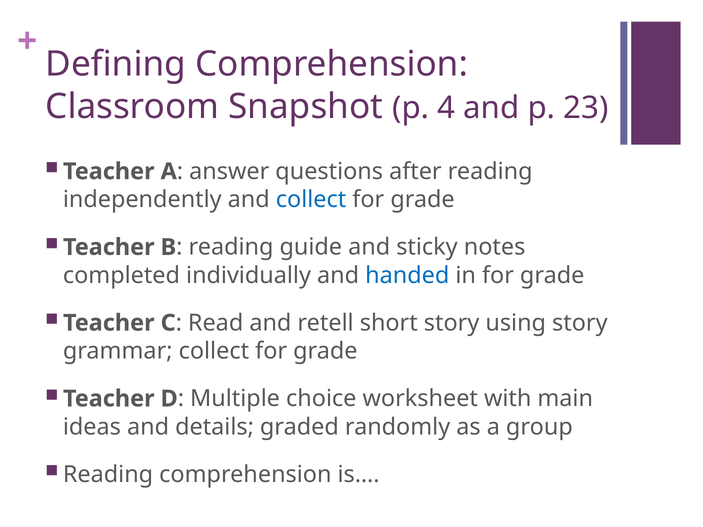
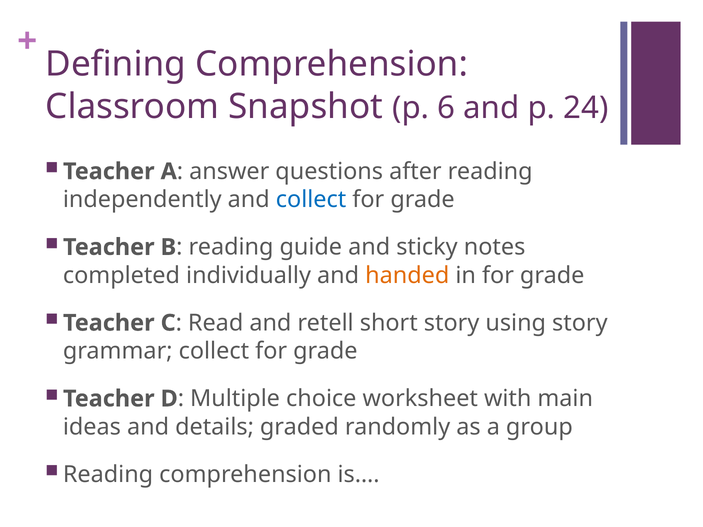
4: 4 -> 6
23: 23 -> 24
handed colour: blue -> orange
